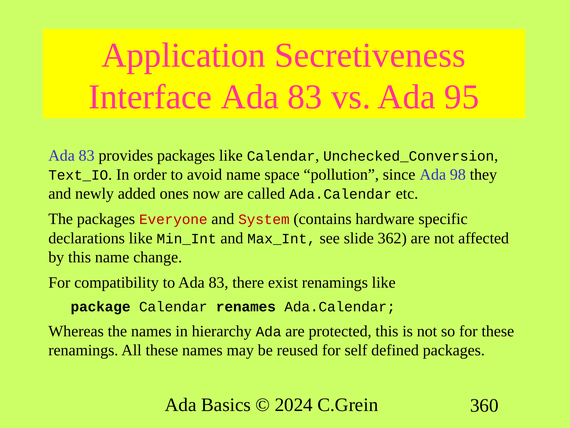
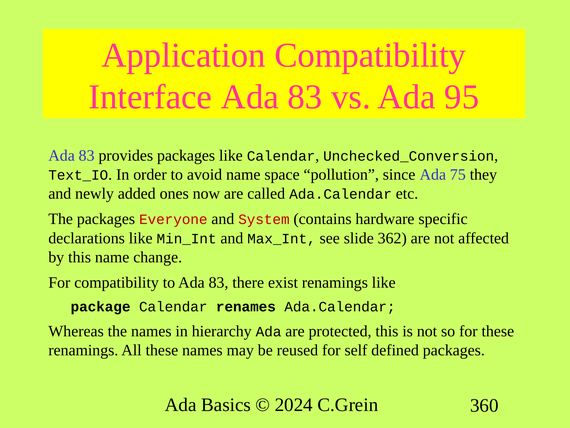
Application Secretiveness: Secretiveness -> Compatibility
98: 98 -> 75
